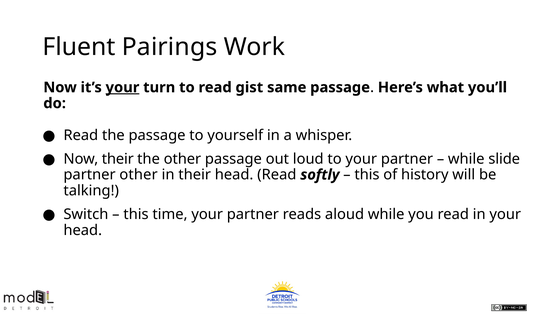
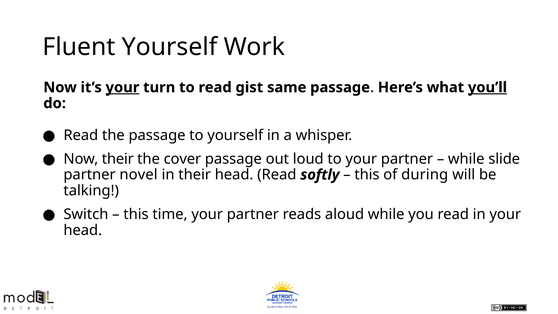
Fluent Pairings: Pairings -> Yourself
you’ll underline: none -> present
the other: other -> cover
partner other: other -> novel
history: history -> during
